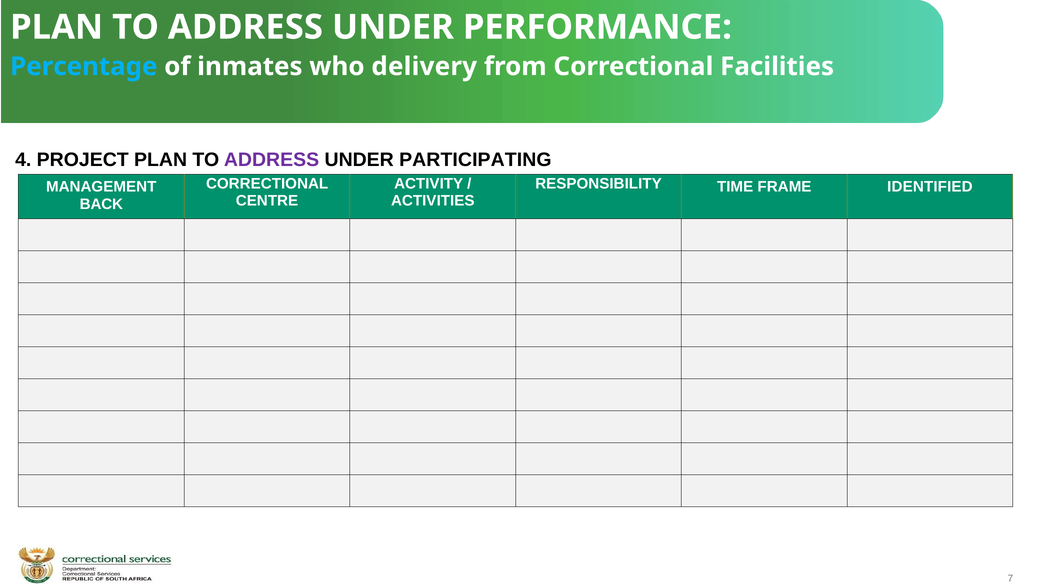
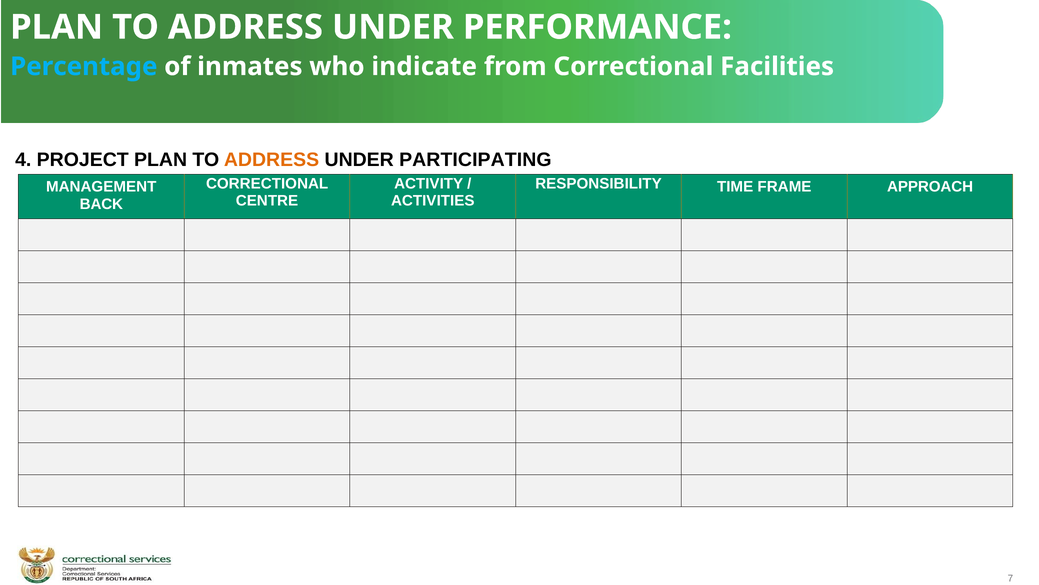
delivery: delivery -> indicate
ADDRESS at (272, 159) colour: purple -> orange
IDENTIFIED: IDENTIFIED -> APPROACH
